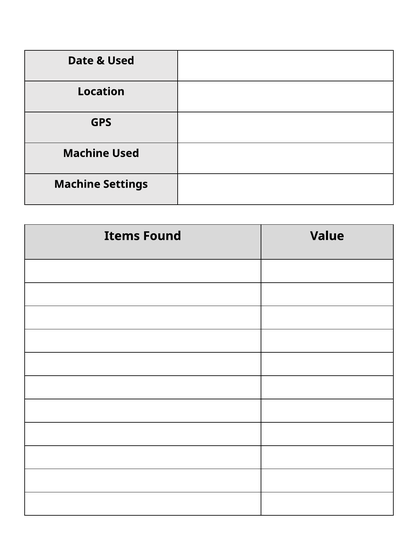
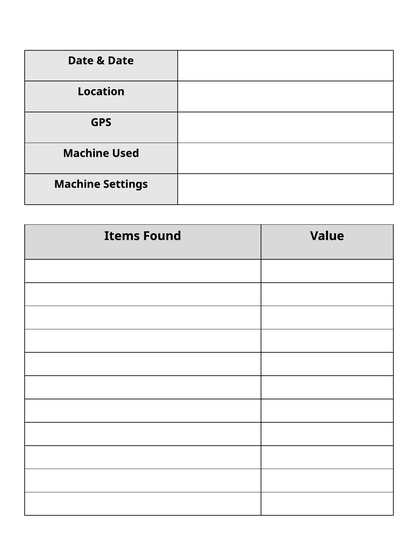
Used at (121, 61): Used -> Date
